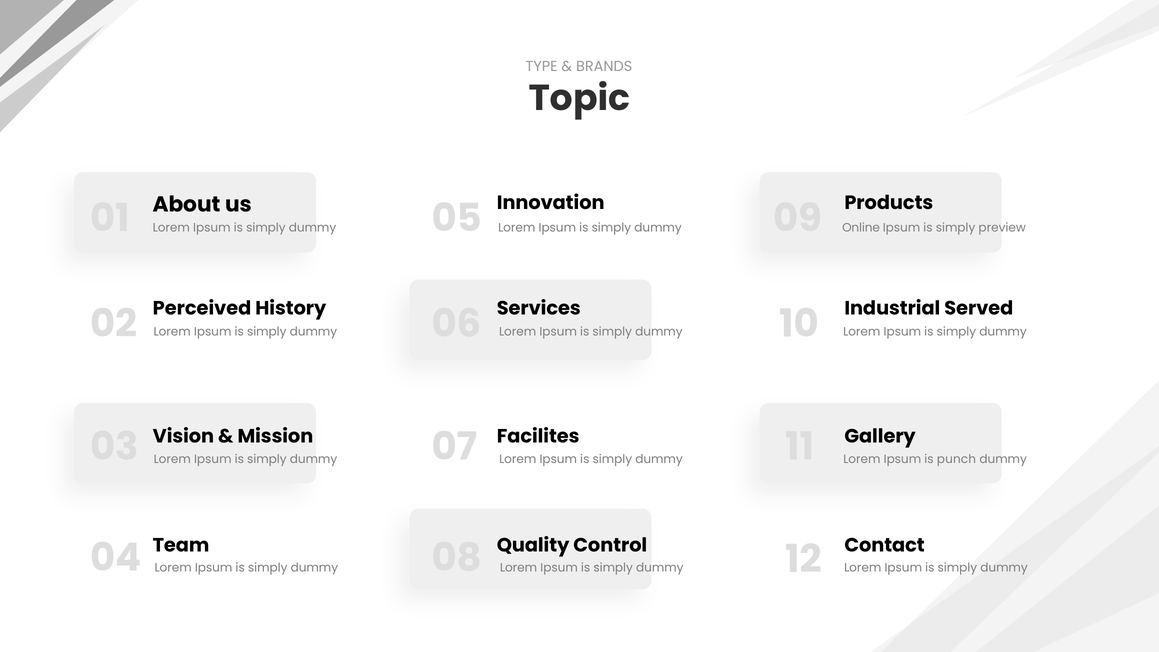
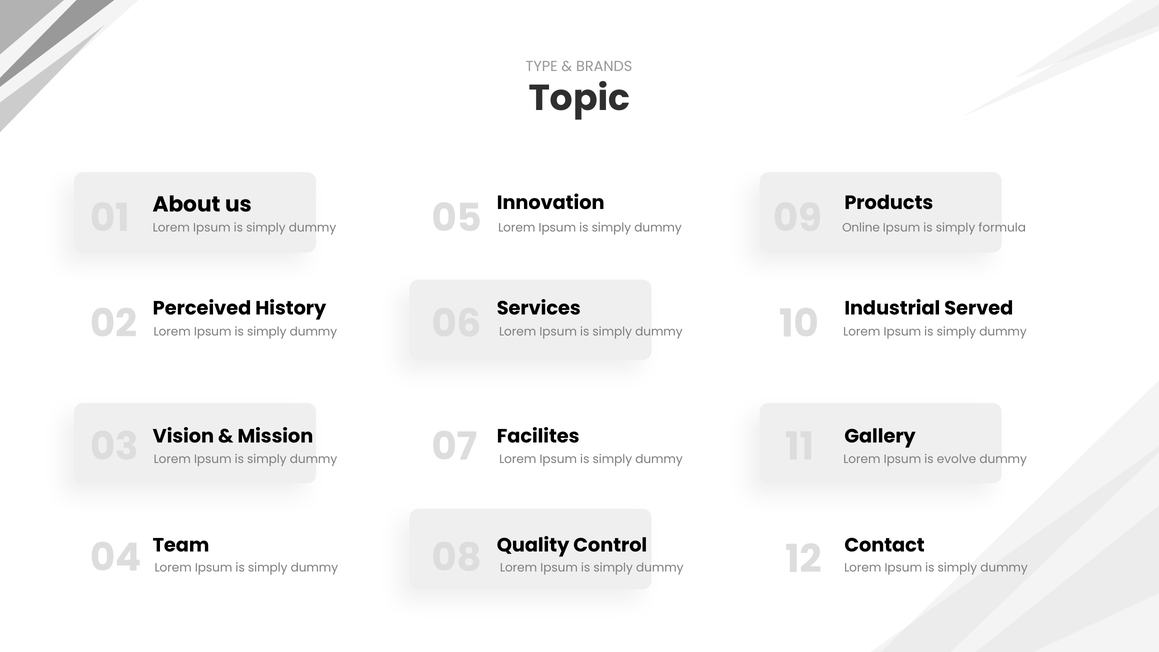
preview: preview -> formula
punch: punch -> evolve
